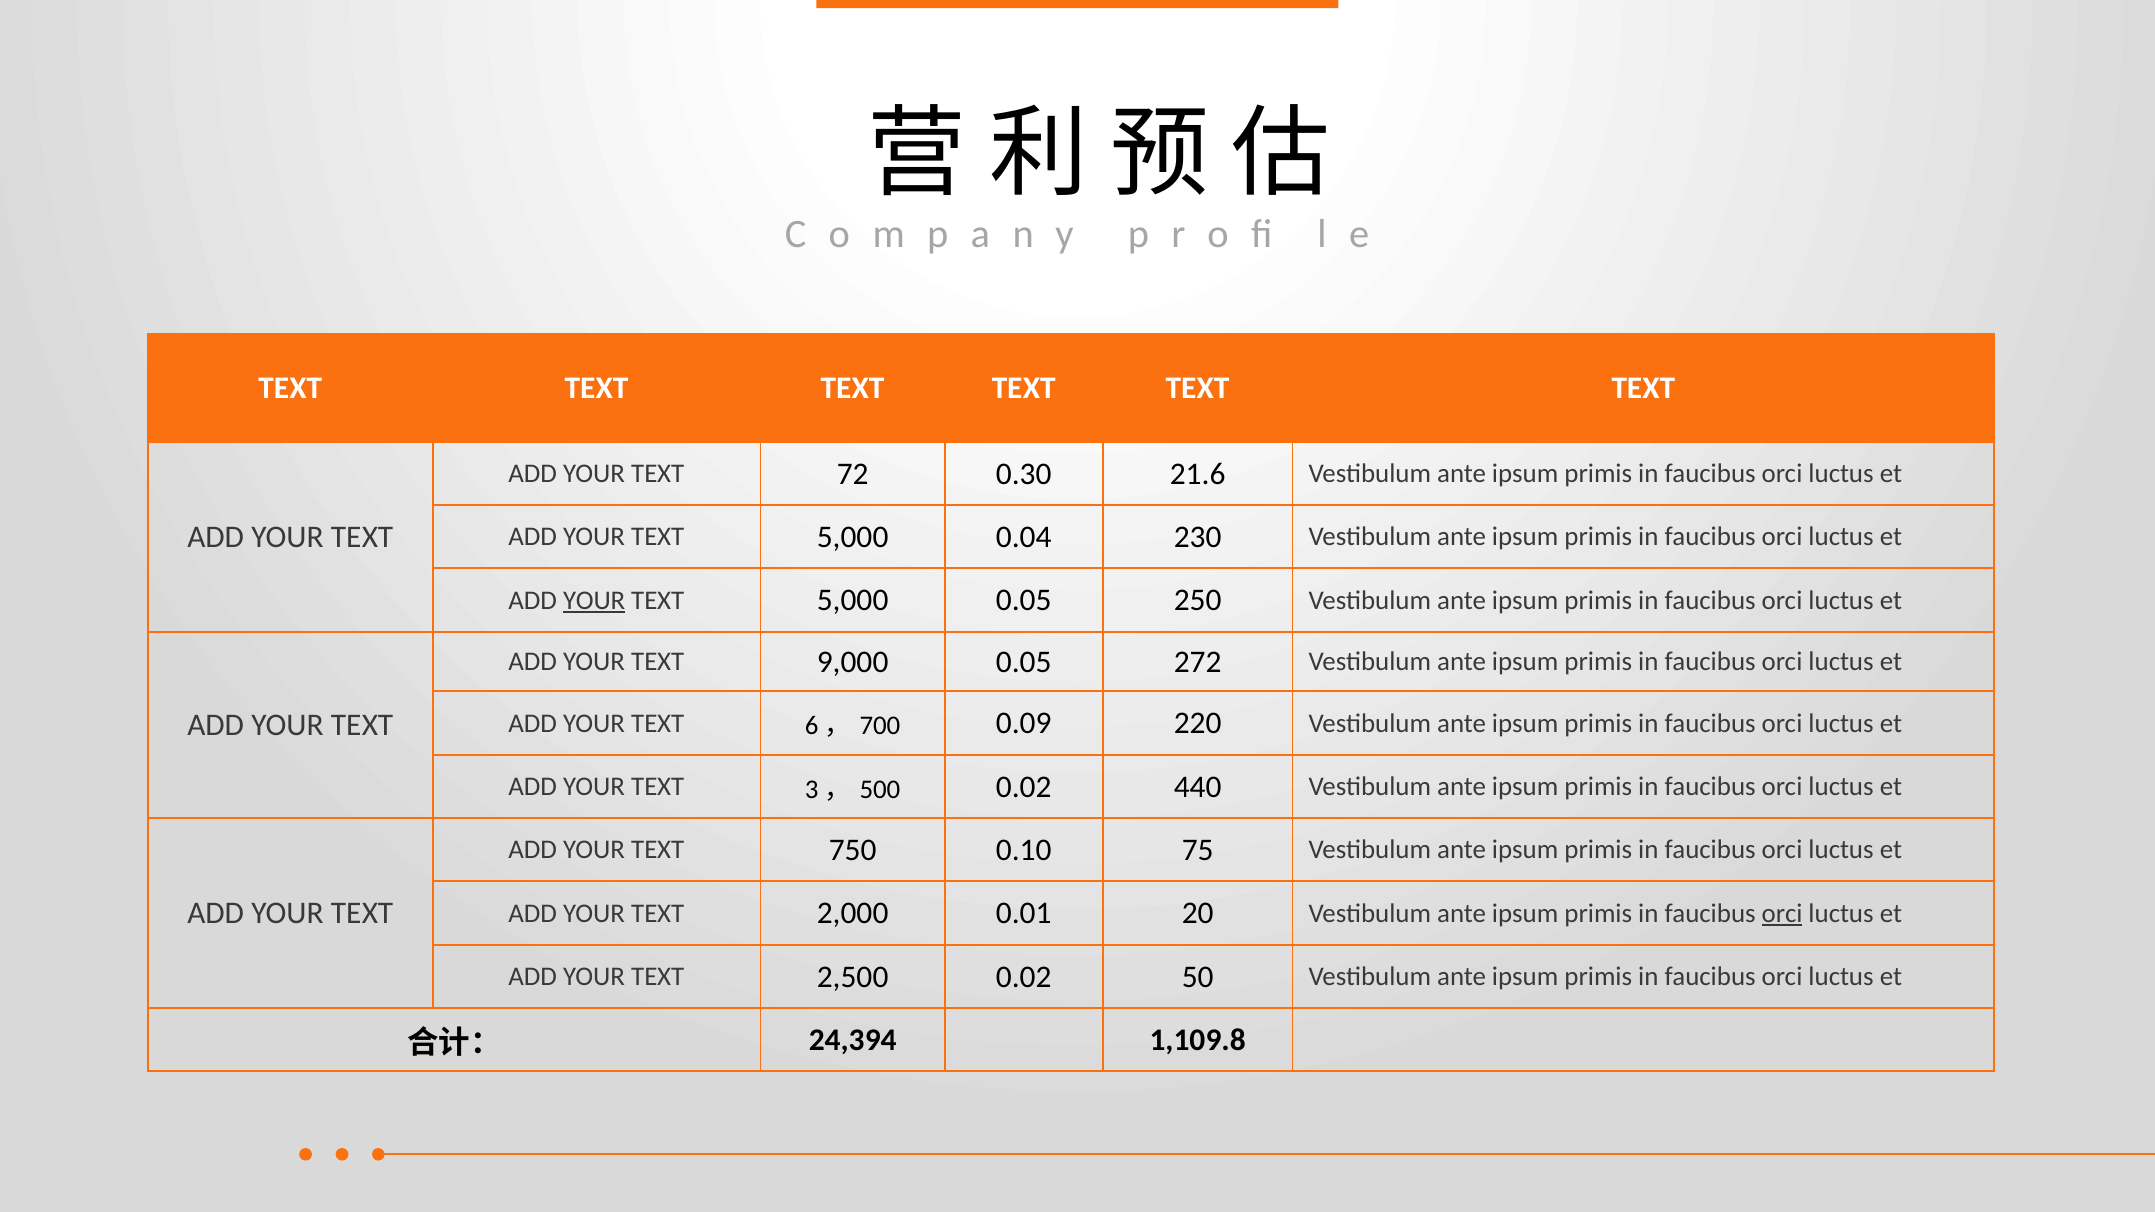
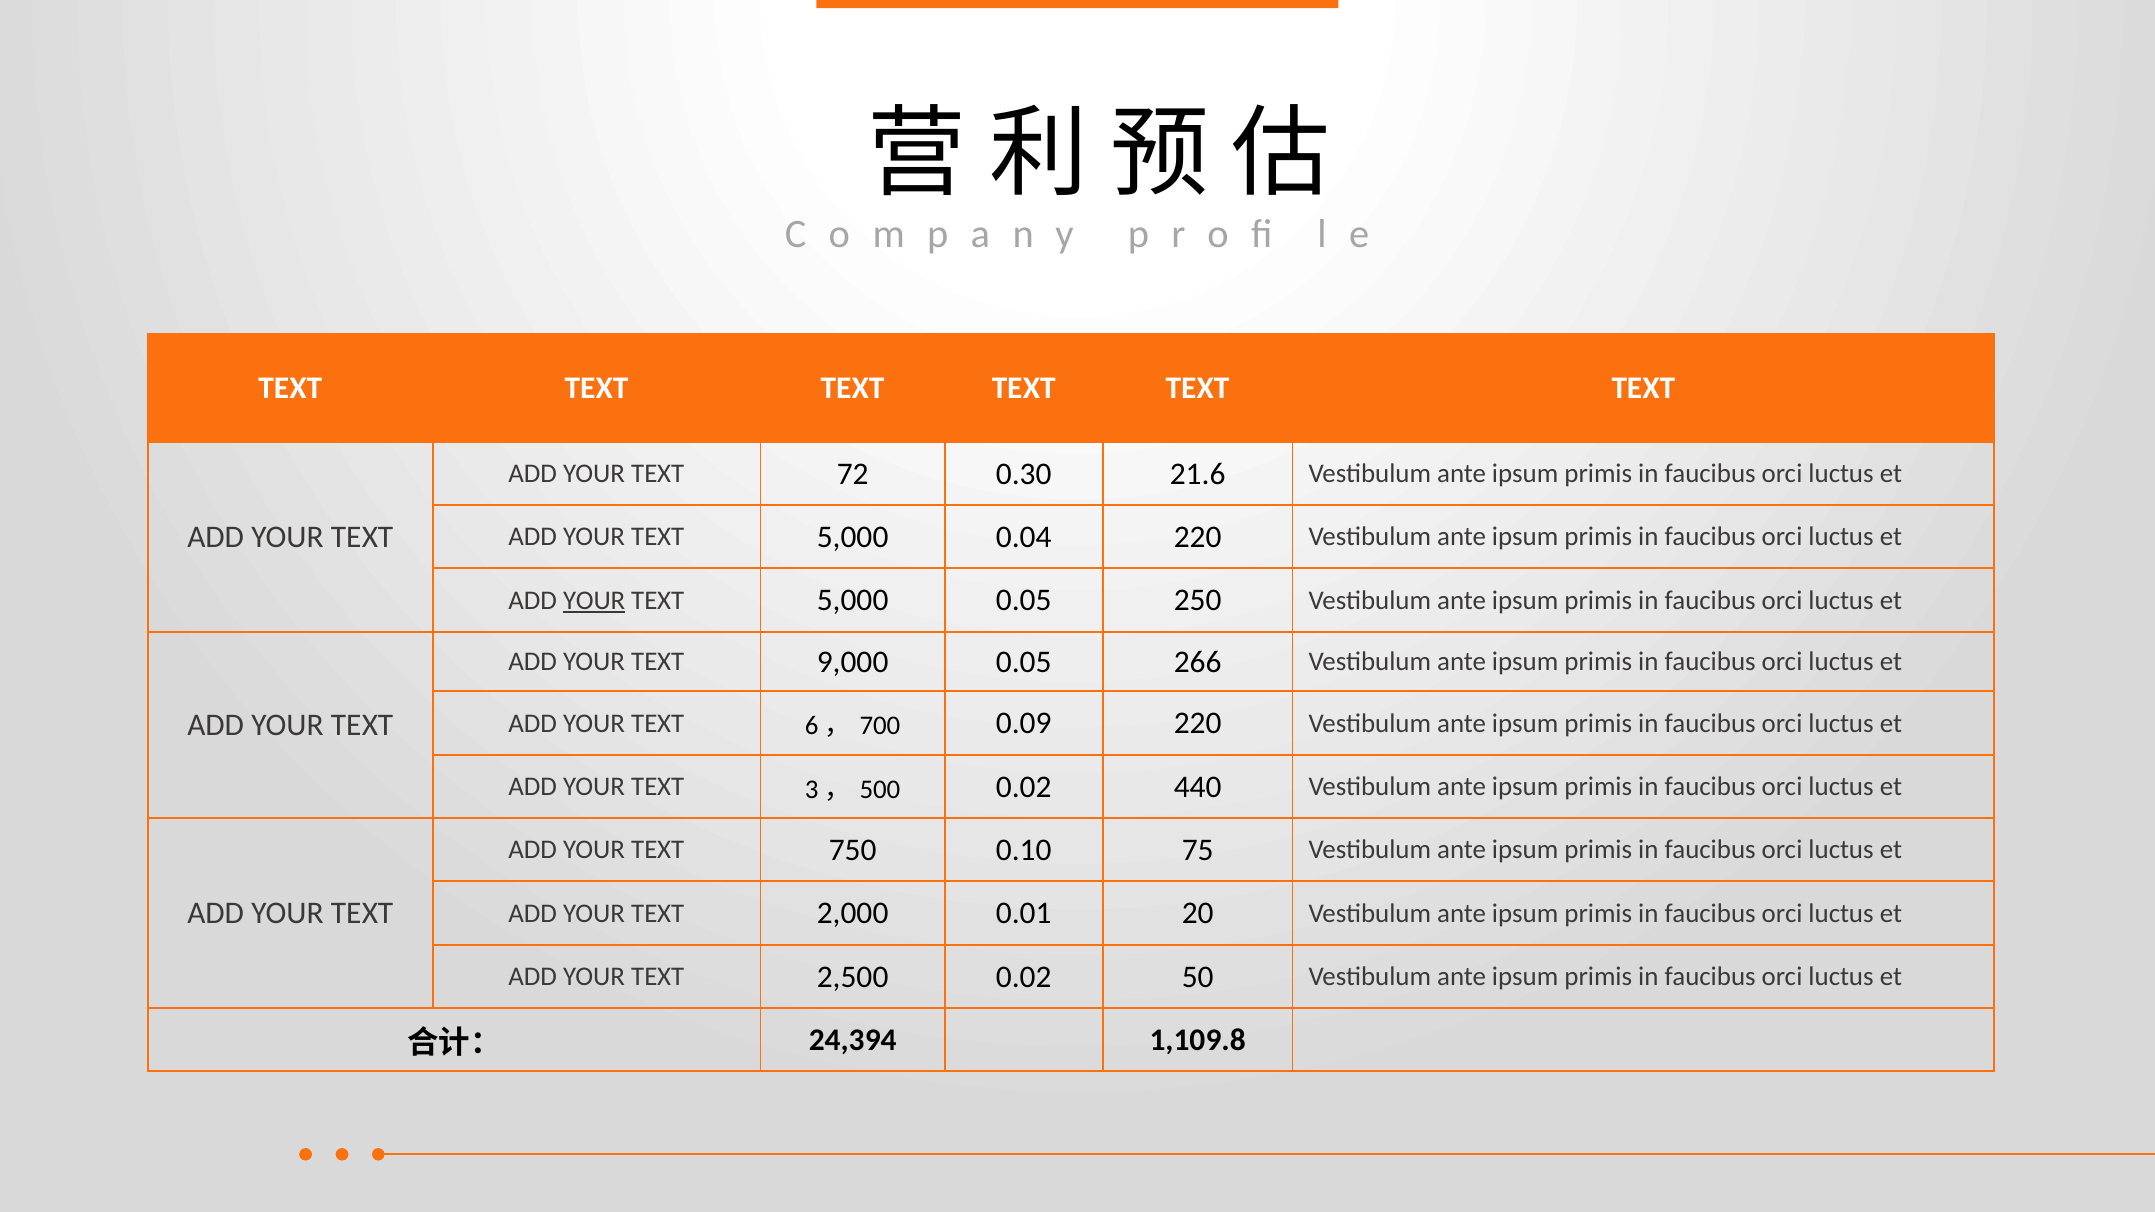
0.04 230: 230 -> 220
272: 272 -> 266
orci at (1782, 913) underline: present -> none
